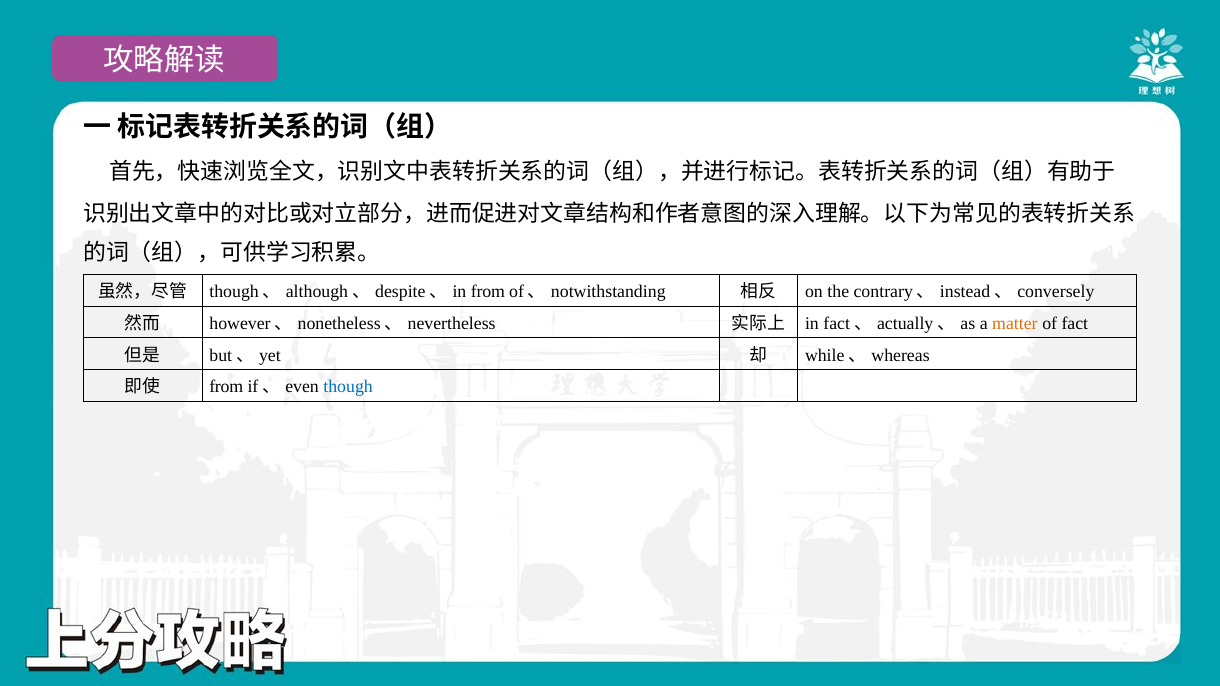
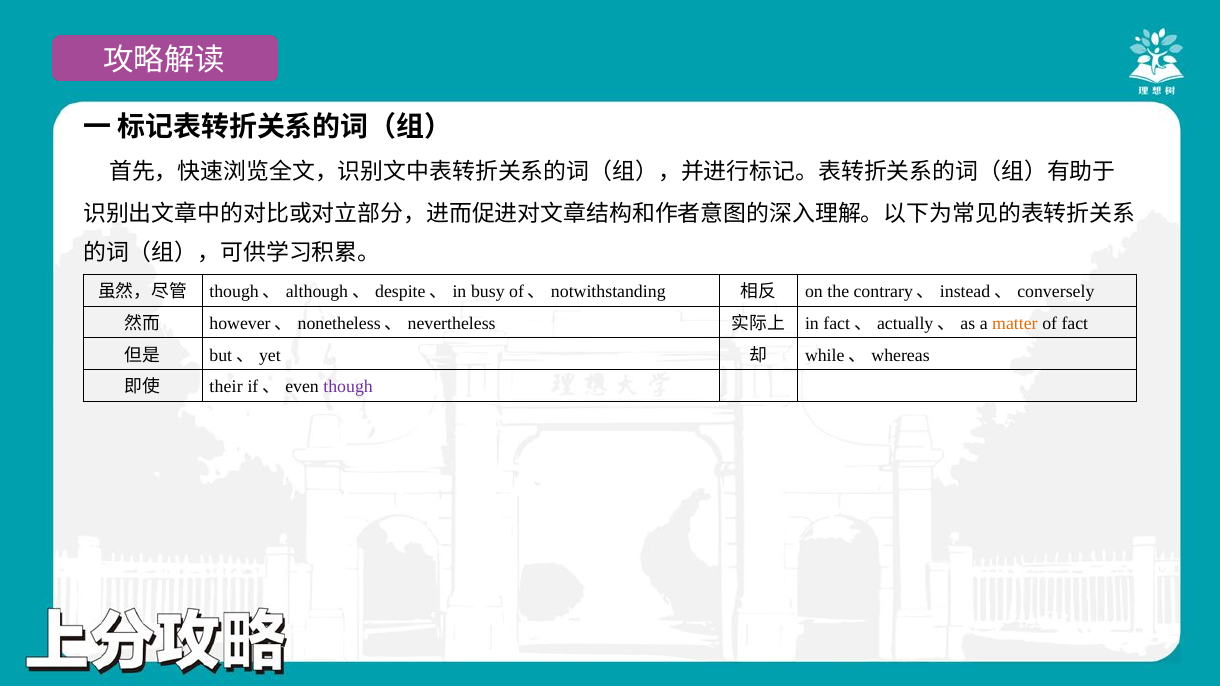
in from: from -> busy
from at (226, 387): from -> their
though colour: blue -> purple
